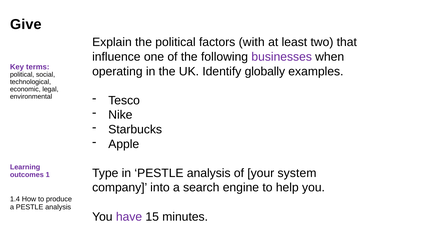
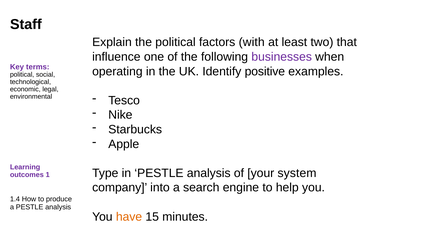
Give: Give -> Staff
globally: globally -> positive
have colour: purple -> orange
